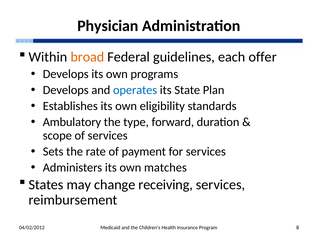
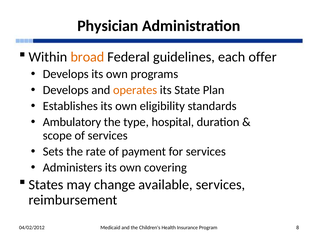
operates colour: blue -> orange
forward: forward -> hospital
matches: matches -> covering
receiving: receiving -> available
